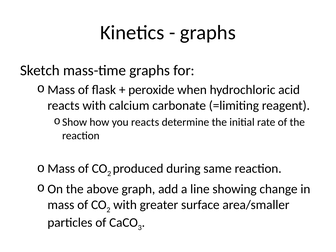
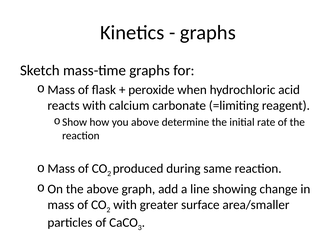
you reacts: reacts -> above
